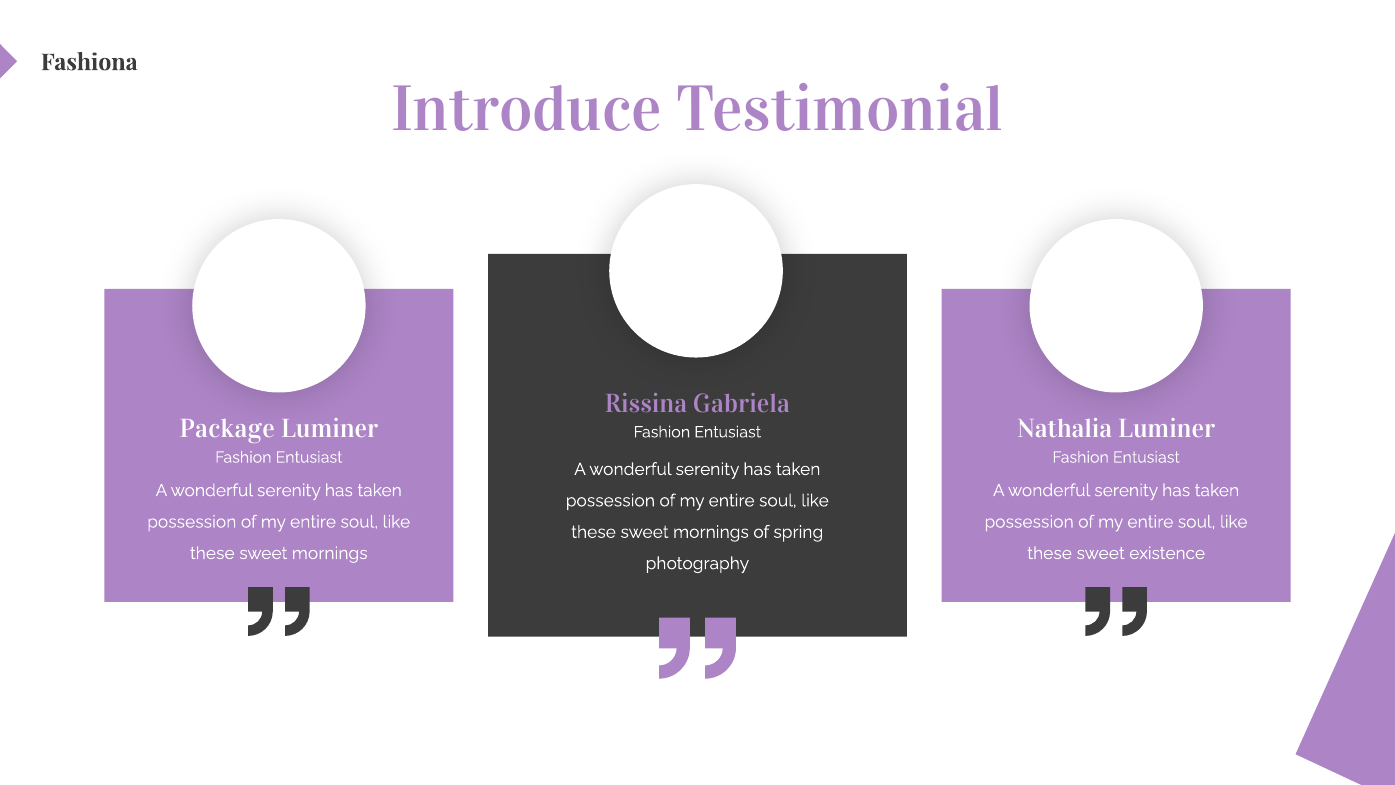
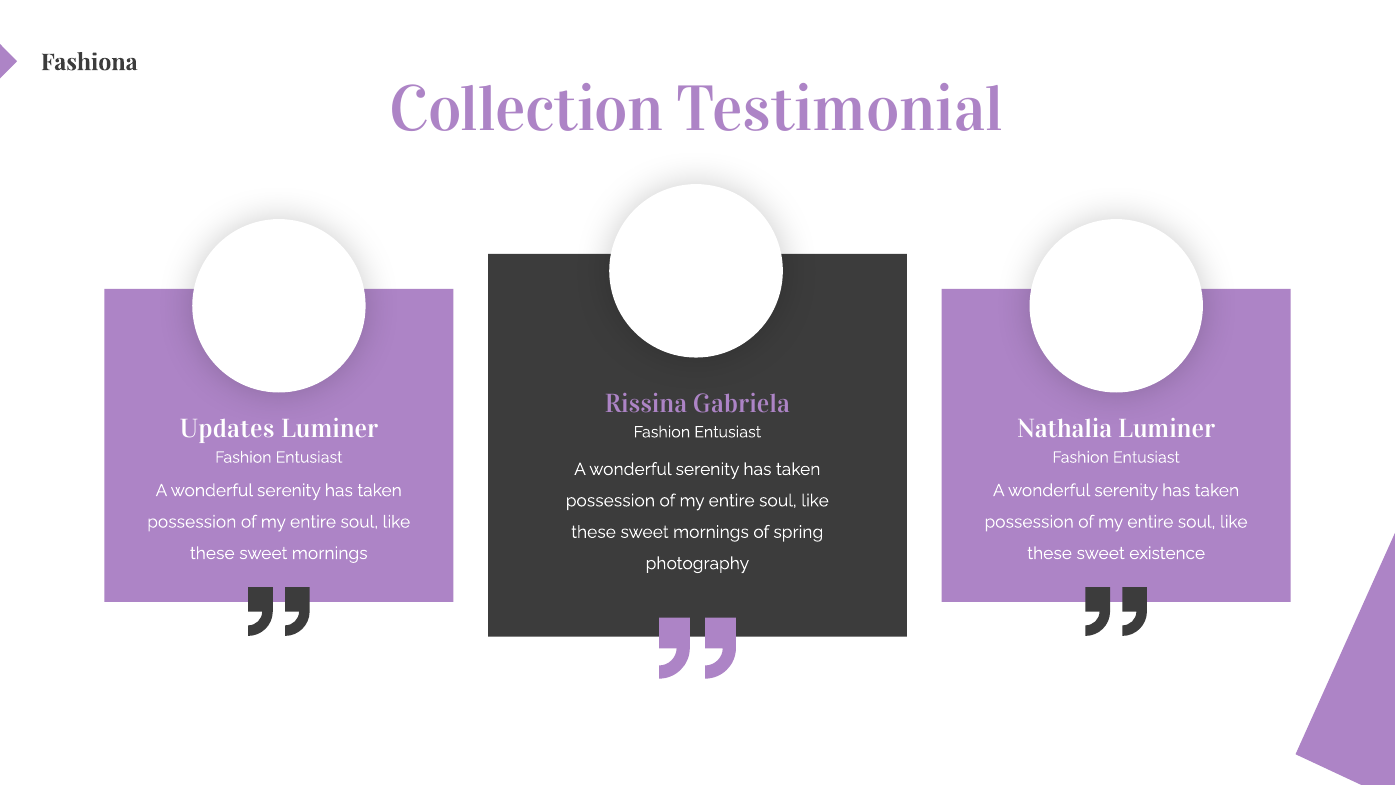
Introduce: Introduce -> Collection
Package: Package -> Updates
